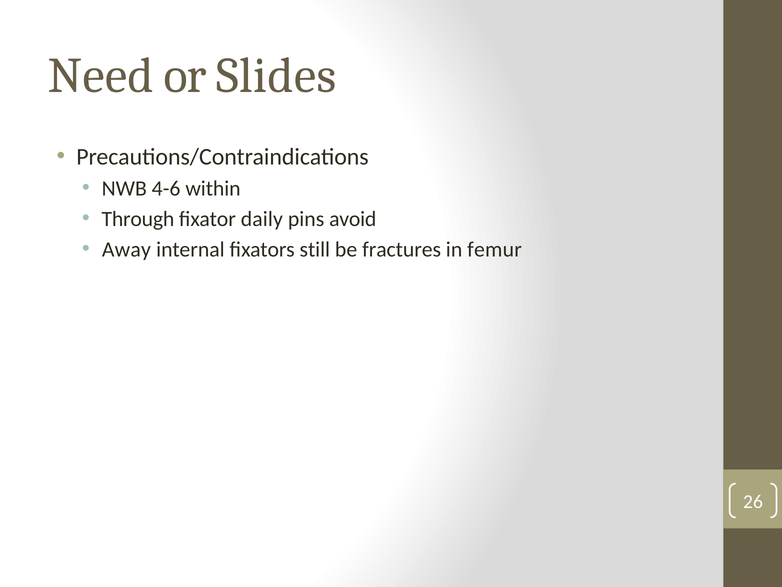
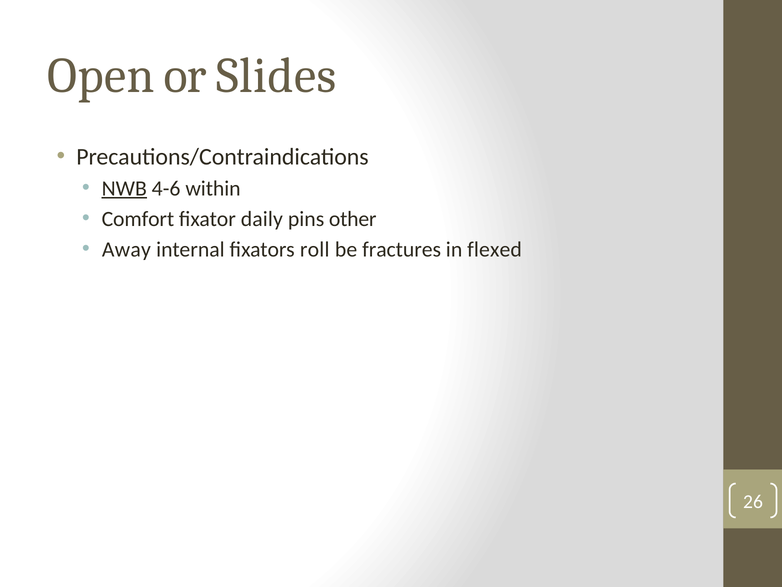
Need: Need -> Open
NWB underline: none -> present
Through: Through -> Comfort
avoid: avoid -> other
still: still -> roll
femur: femur -> flexed
